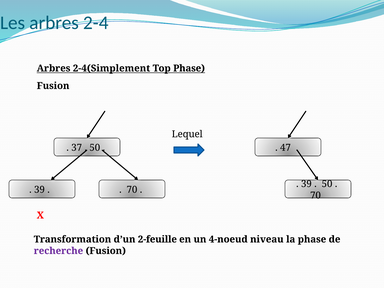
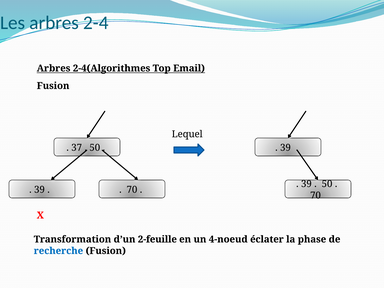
2-4(Simplement: 2-4(Simplement -> 2-4(Algorithmes
Top Phase: Phase -> Email
47 at (285, 148): 47 -> 39
niveau: niveau -> éclater
recherche colour: purple -> blue
